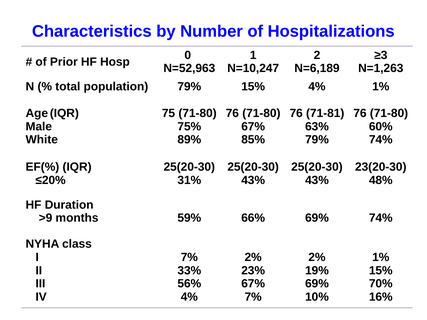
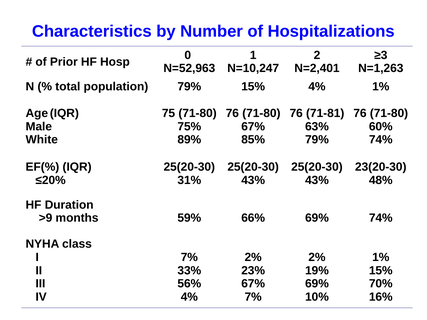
N=6,189: N=6,189 -> N=2,401
